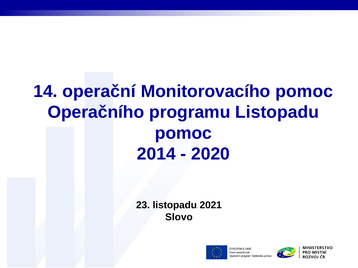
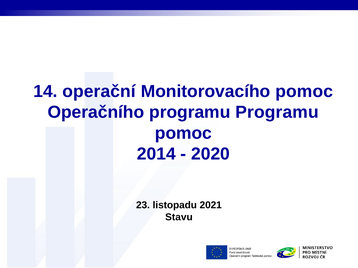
programu Listopadu: Listopadu -> Programu
Slovo: Slovo -> Stavu
